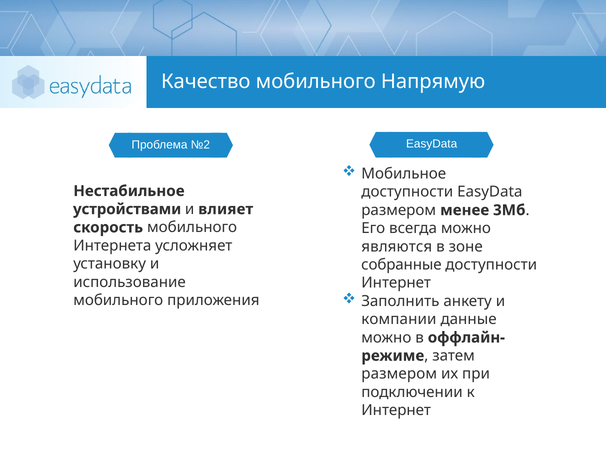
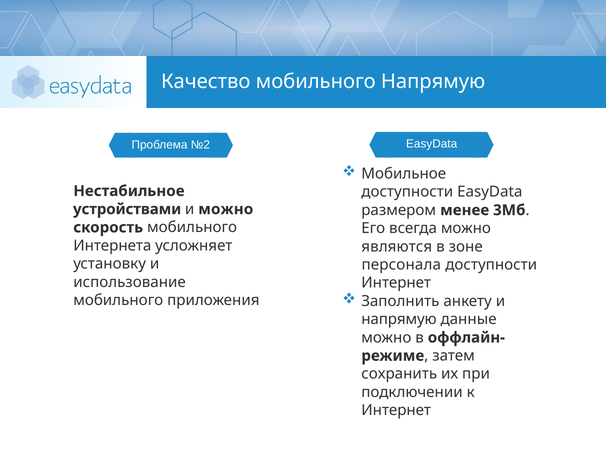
и влияет: влияет -> можно
собранные: собранные -> персонала
компании at (399, 319): компании -> напрямую
размером at (399, 374): размером -> сохранить
